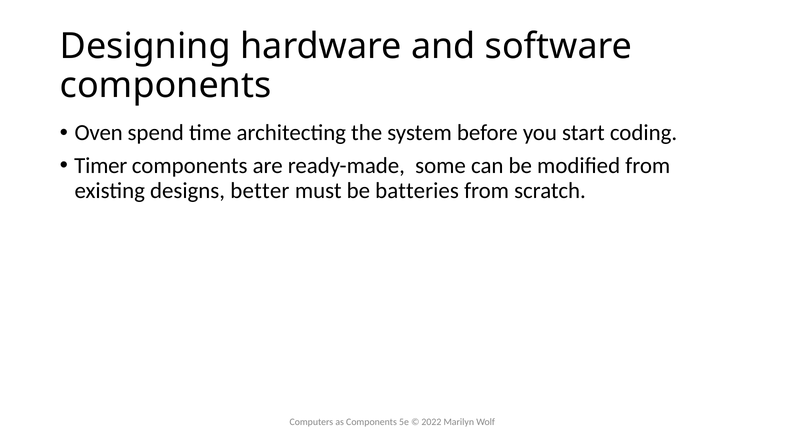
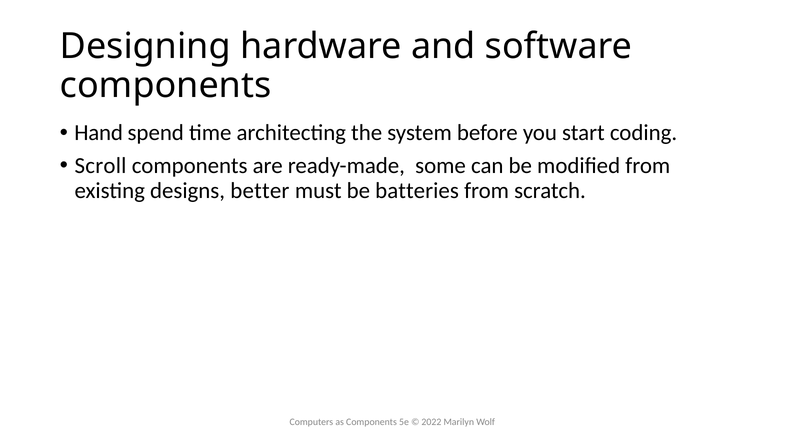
Oven: Oven -> Hand
Timer: Timer -> Scroll
